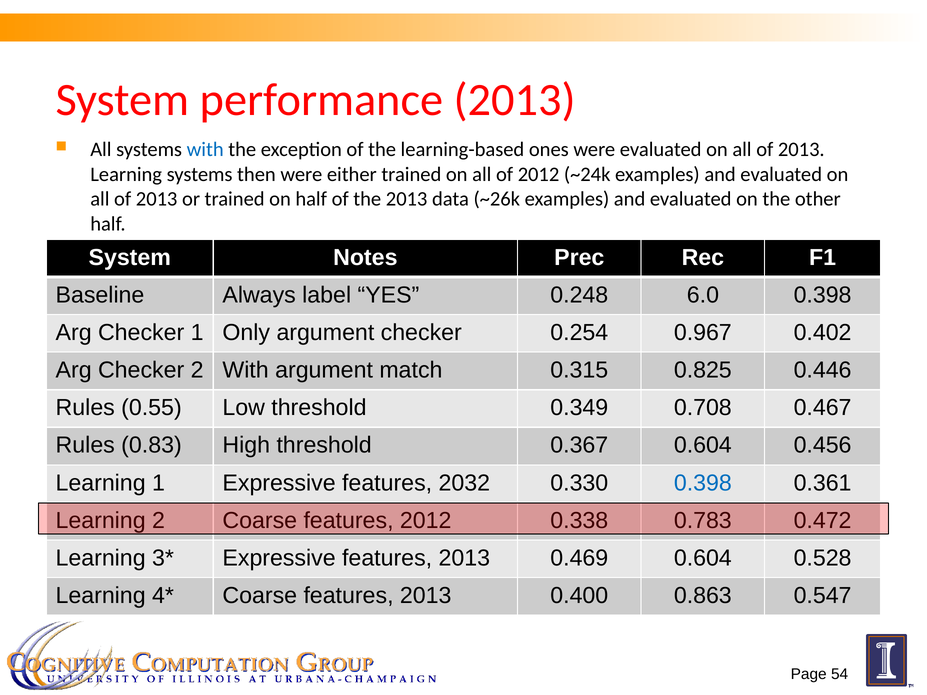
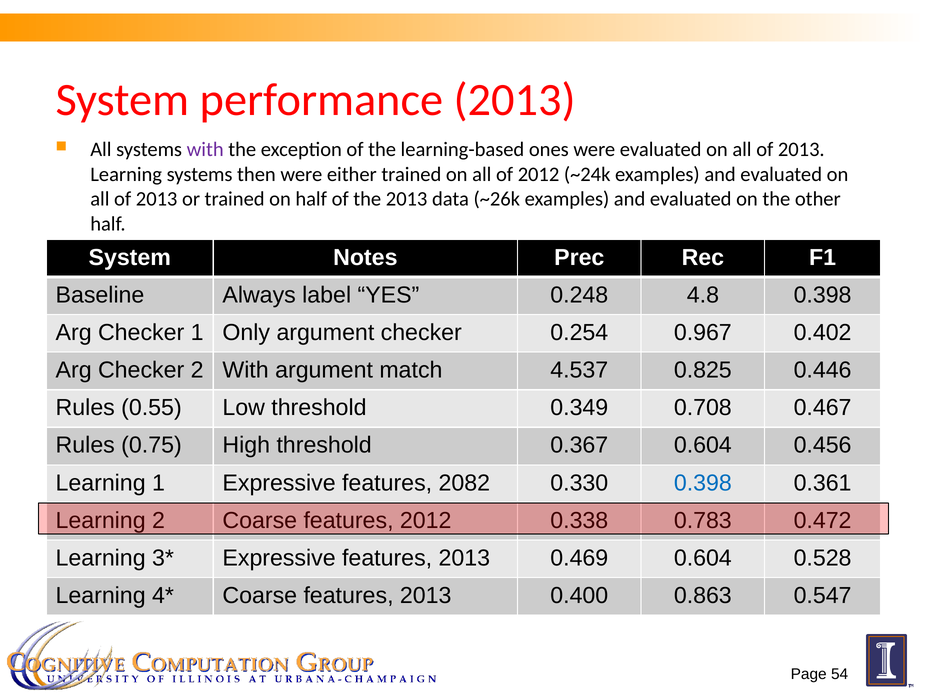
with at (205, 150) colour: blue -> purple
6.0: 6.0 -> 4.8
0.315: 0.315 -> 4.537
0.83: 0.83 -> 0.75
2032: 2032 -> 2082
